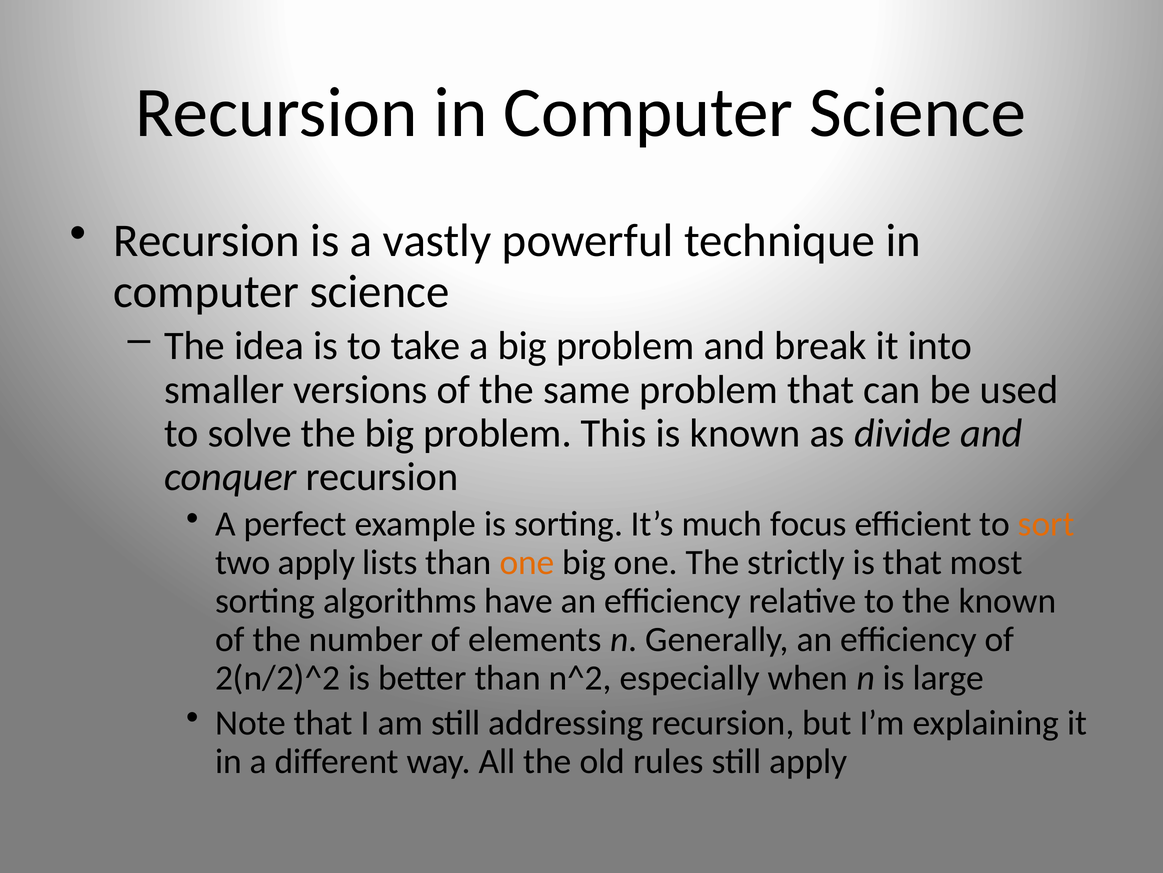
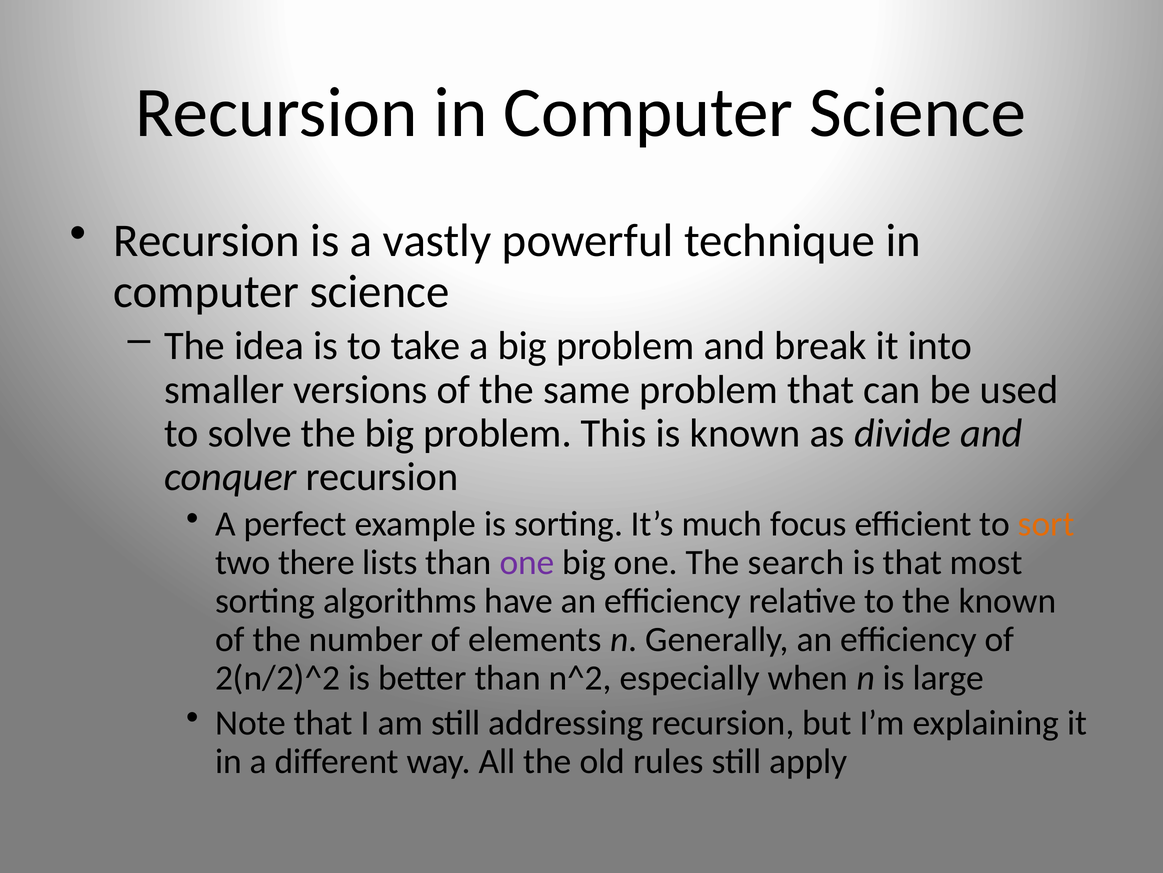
two apply: apply -> there
one at (527, 562) colour: orange -> purple
strictly: strictly -> search
